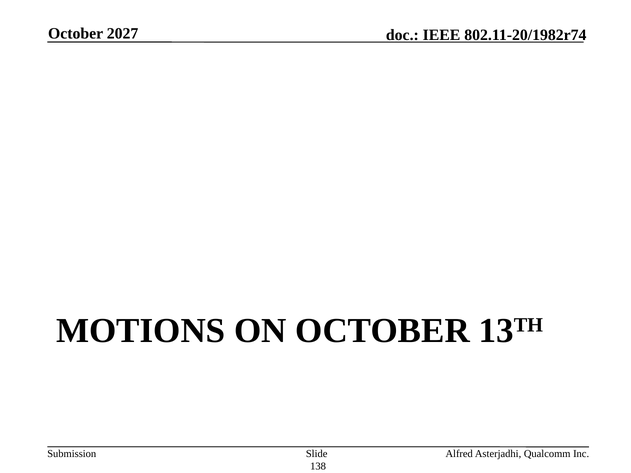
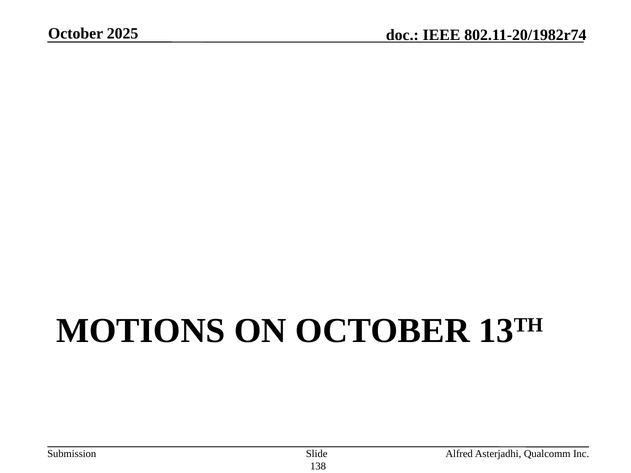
2027: 2027 -> 2025
